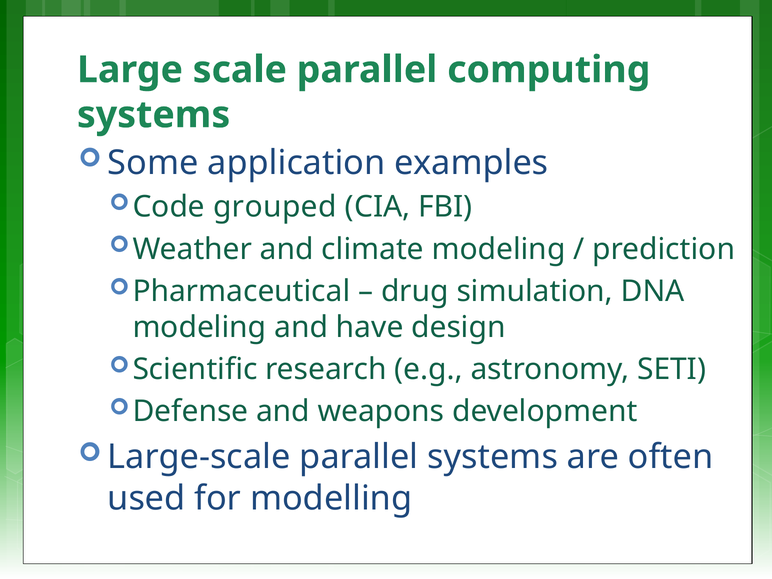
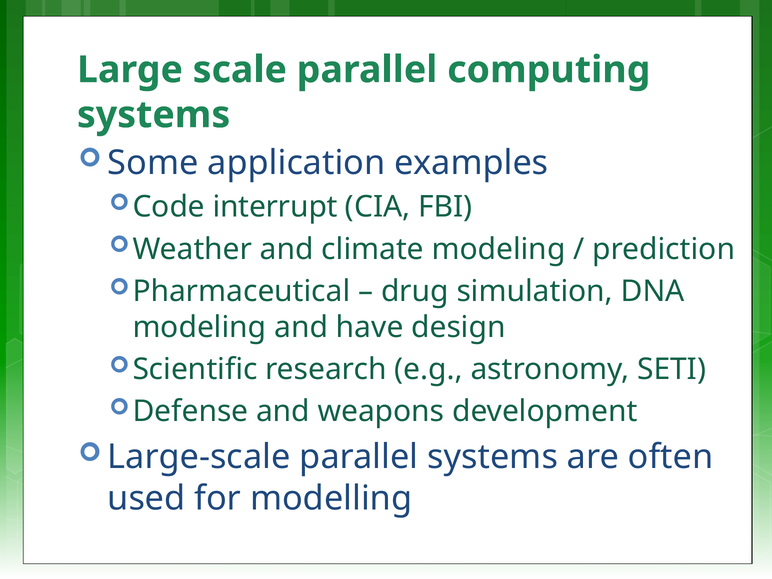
grouped: grouped -> interrupt
